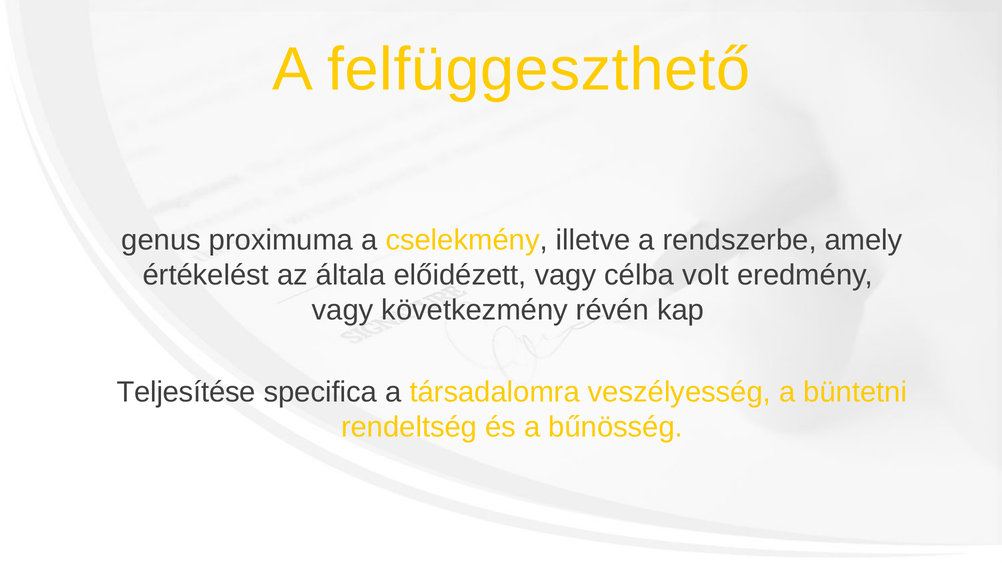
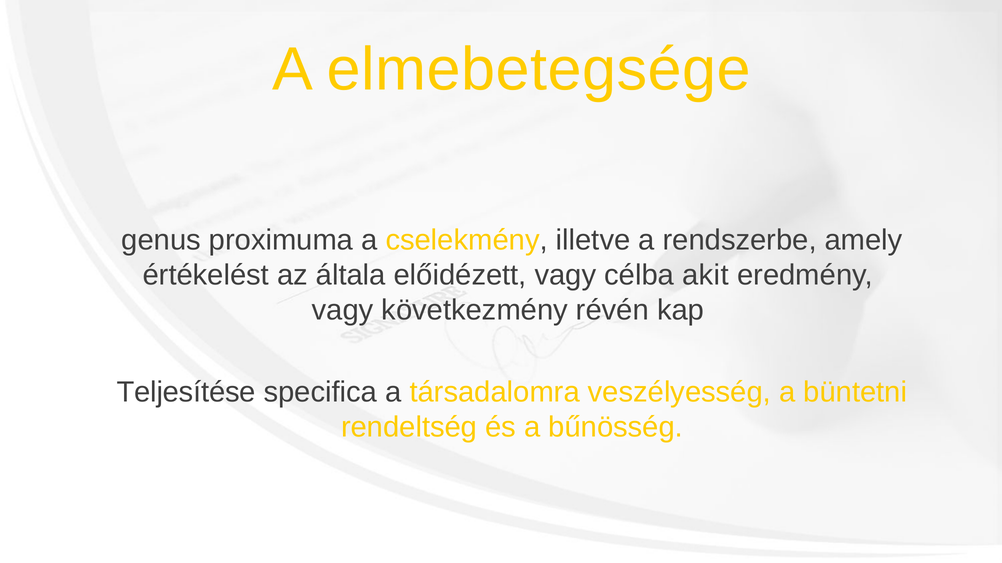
felfüggeszthető: felfüggeszthető -> elmebetegsége
volt: volt -> akit
